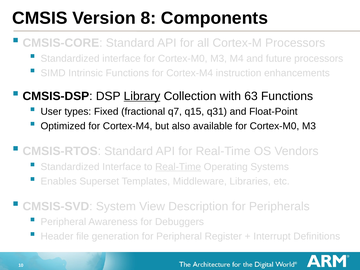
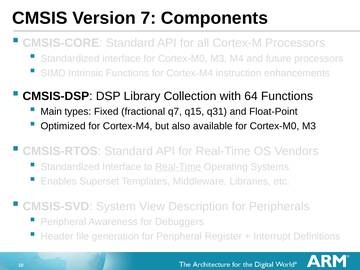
8: 8 -> 7
Library underline: present -> none
63: 63 -> 64
User: User -> Main
